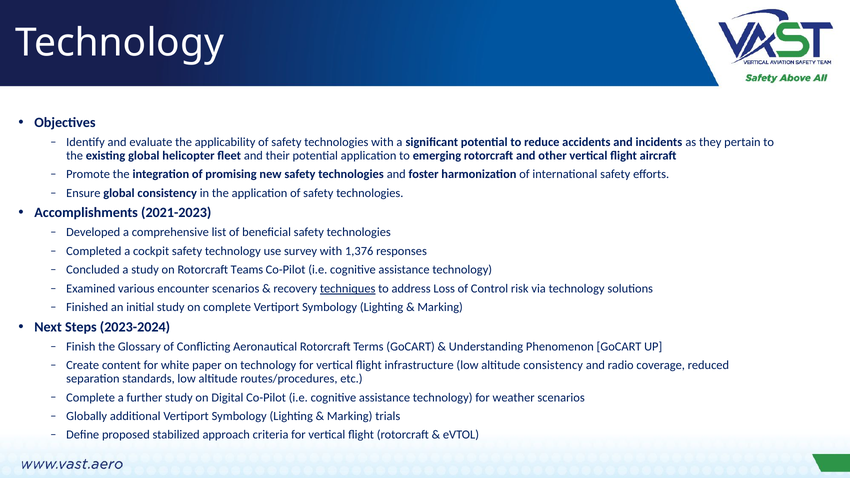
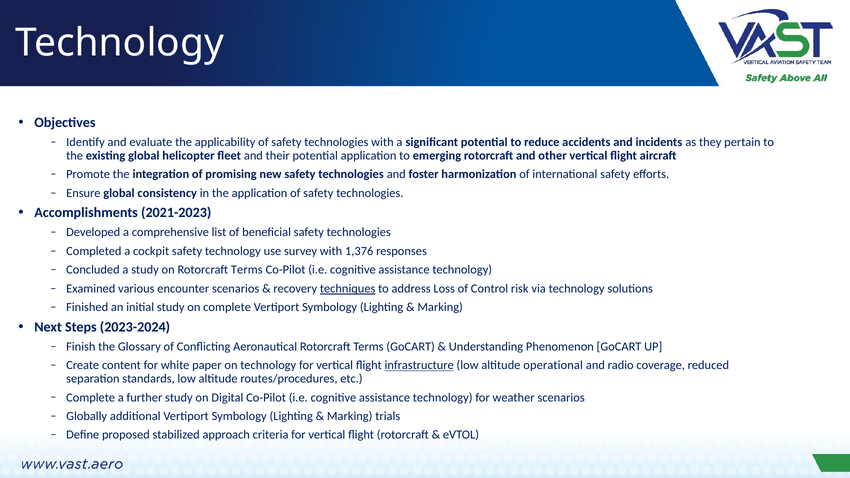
on Rotorcraft Teams: Teams -> Terms
infrastructure underline: none -> present
altitude consistency: consistency -> operational
